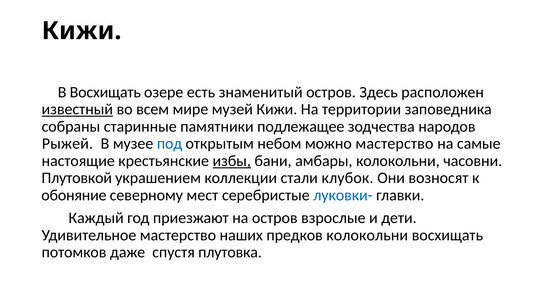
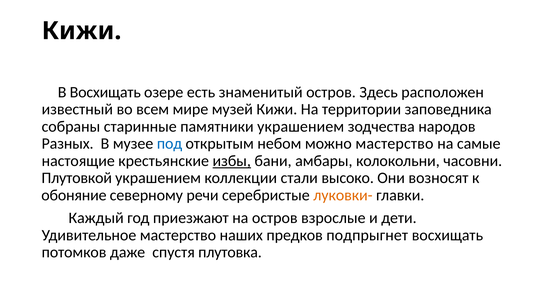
известный underline: present -> none
памятники подлежащее: подлежащее -> украшением
Рыжей: Рыжей -> Разных
клубок: клубок -> высоко
мест: мест -> речи
луковки- colour: blue -> orange
предков колокольни: колокольни -> подпрыгнет
